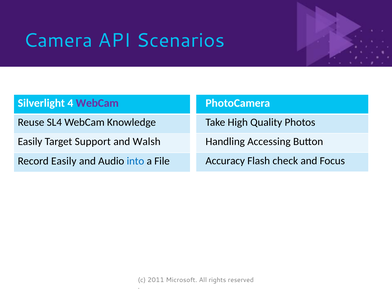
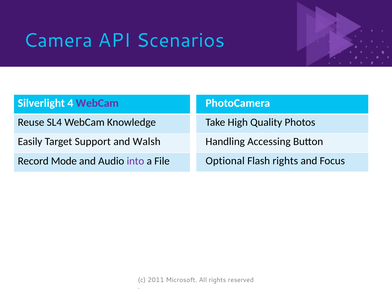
Accuracy: Accuracy -> Optional
Flash check: check -> rights
Record Easily: Easily -> Mode
into colour: blue -> purple
